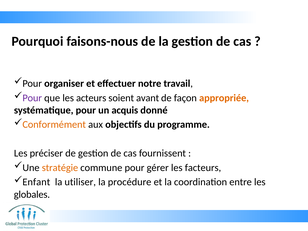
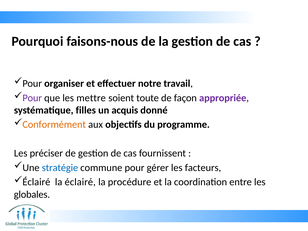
acteurs: acteurs -> mettre
avant: avant -> toute
appropriée colour: orange -> purple
systématique pour: pour -> filles
stratégie colour: orange -> blue
Enfant at (36, 182): Enfant -> Éclairé
la utiliser: utiliser -> éclairé
